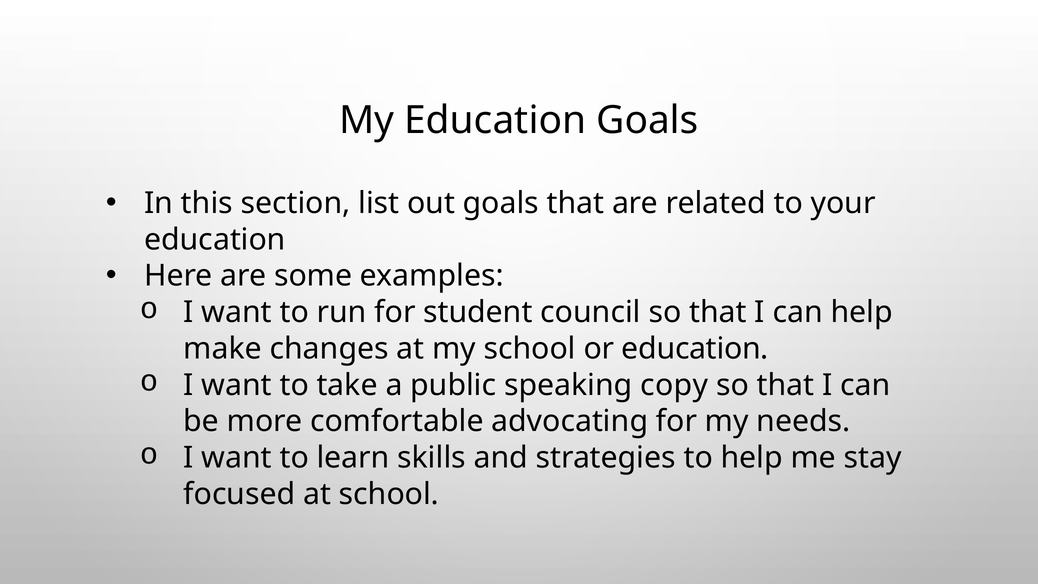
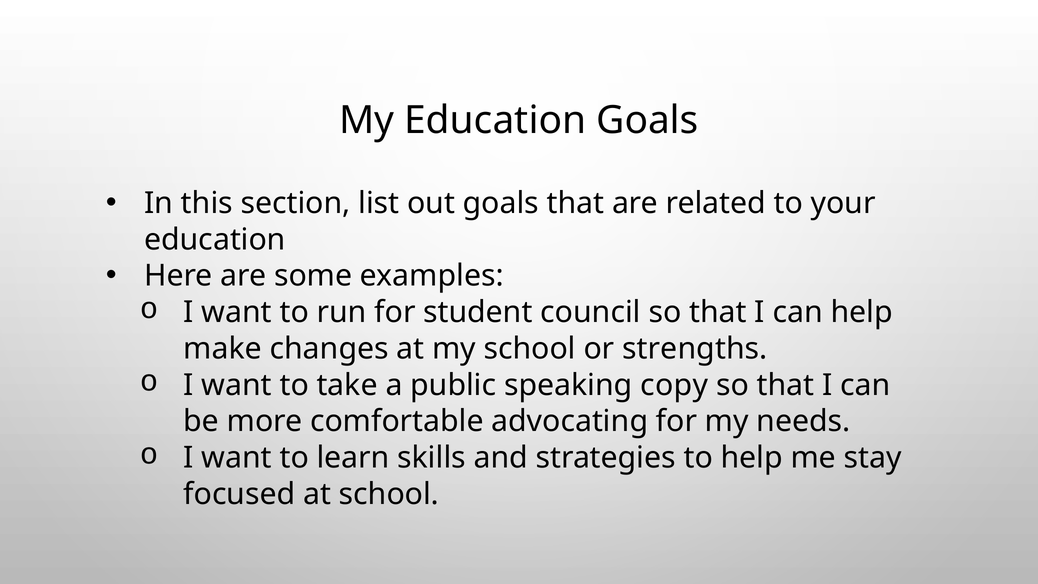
or education: education -> strengths
